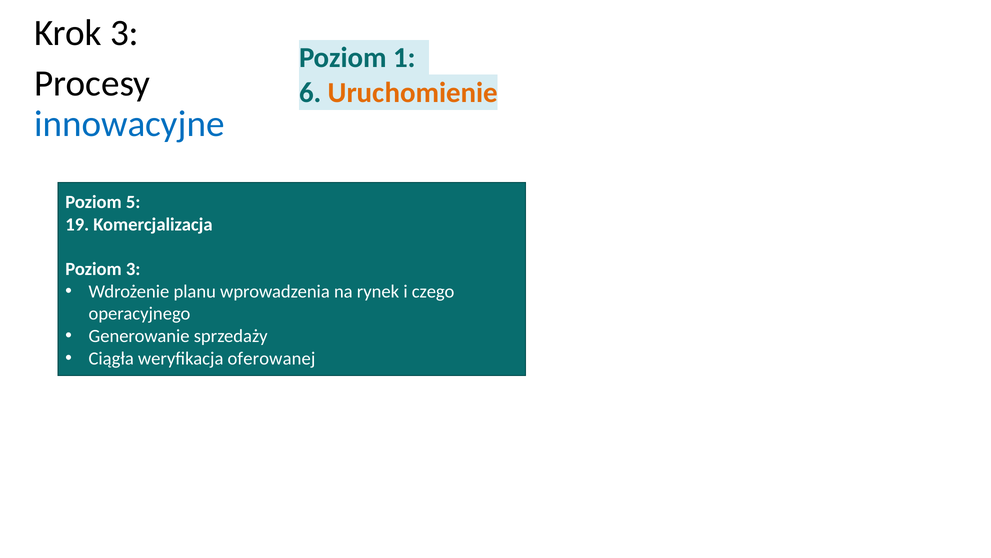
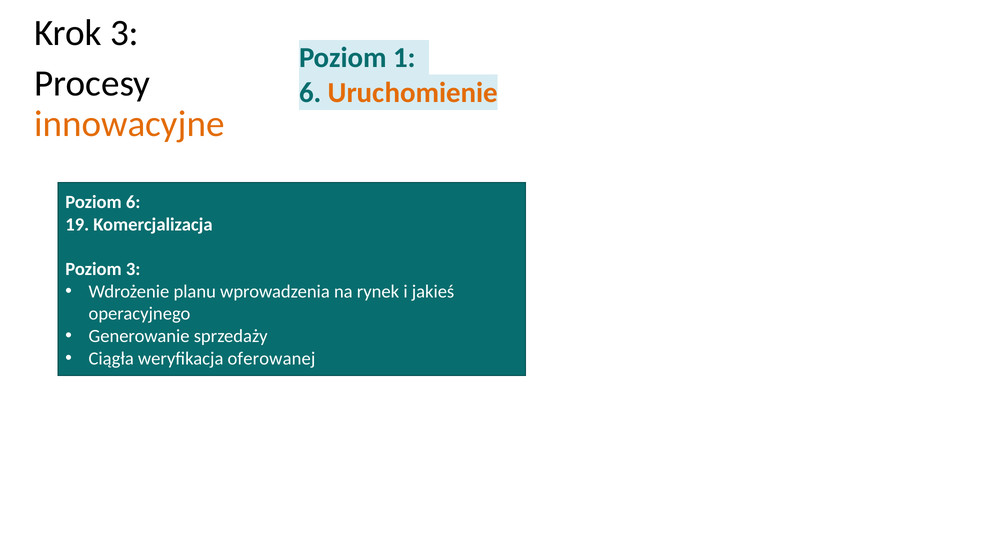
innowacyjne colour: blue -> orange
Poziom 5: 5 -> 6
czego: czego -> jakieś
